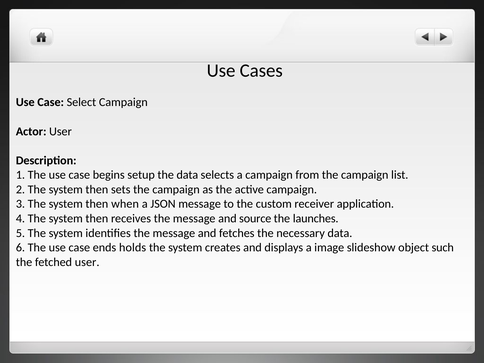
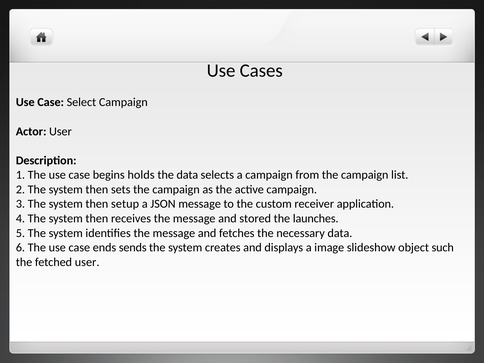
setup: setup -> holds
when: when -> setup
source: source -> stored
holds: holds -> sends
